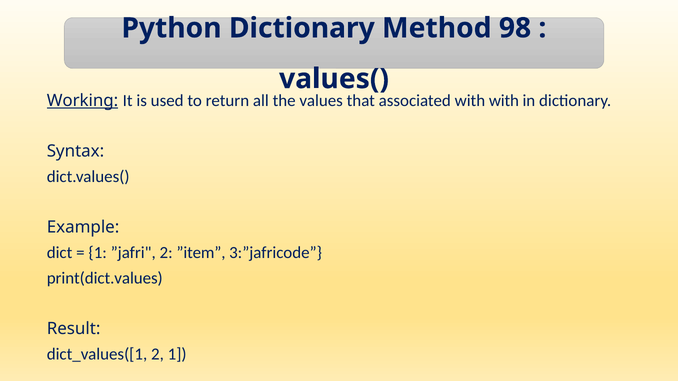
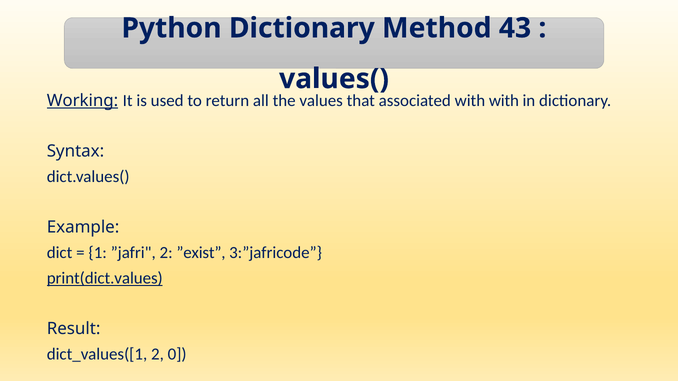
98: 98 -> 43
”item: ”item -> ”exist
print(dict.values underline: none -> present
2 1: 1 -> 0
